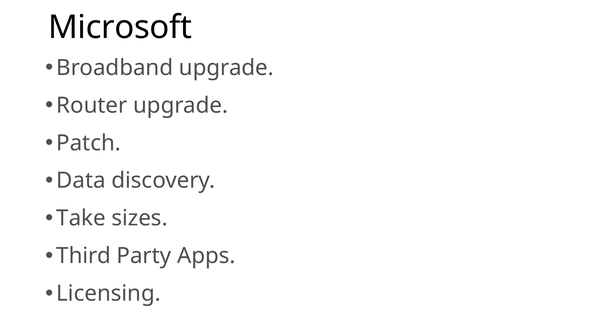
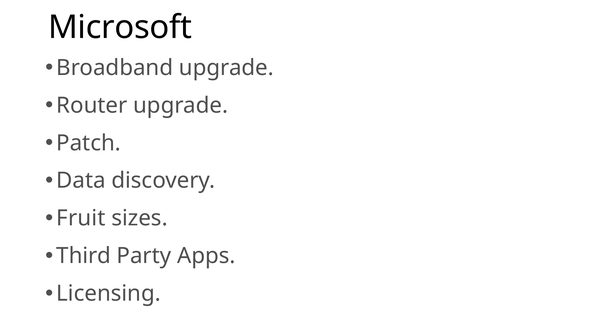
Take: Take -> Fruit
